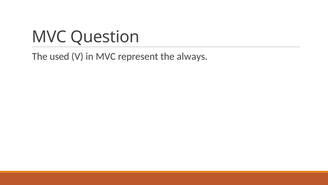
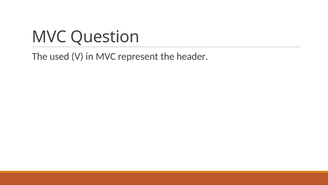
always: always -> header
